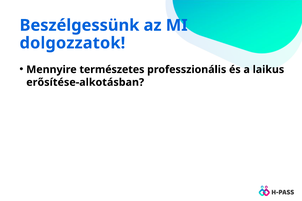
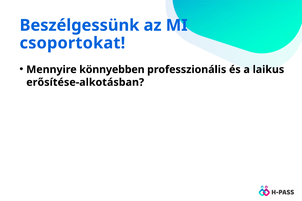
dolgozzatok: dolgozzatok -> csoportokat
természetes: természetes -> könnyebben
